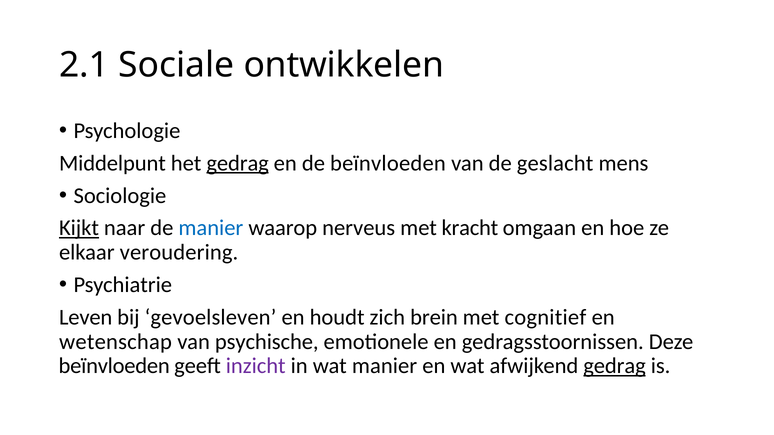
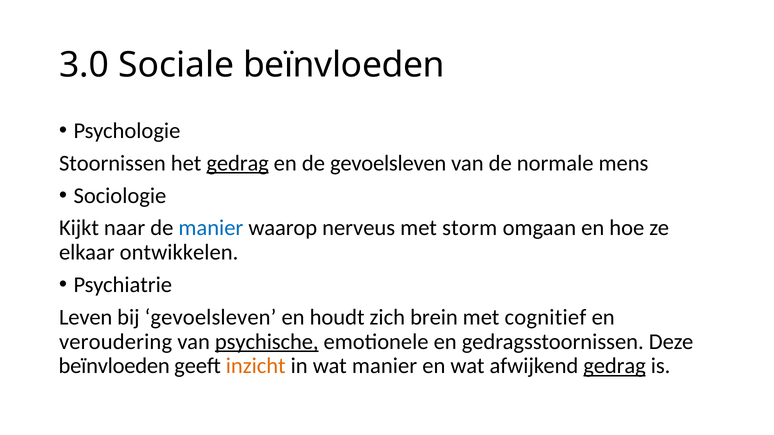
2.1: 2.1 -> 3.0
Sociale ontwikkelen: ontwikkelen -> beïnvloeden
Middelpunt: Middelpunt -> Stoornissen
de beïnvloeden: beïnvloeden -> gevoelsleven
geslacht: geslacht -> normale
Kijkt underline: present -> none
kracht: kracht -> storm
veroudering: veroudering -> ontwikkelen
wetenschap: wetenschap -> veroudering
psychische underline: none -> present
inzicht colour: purple -> orange
